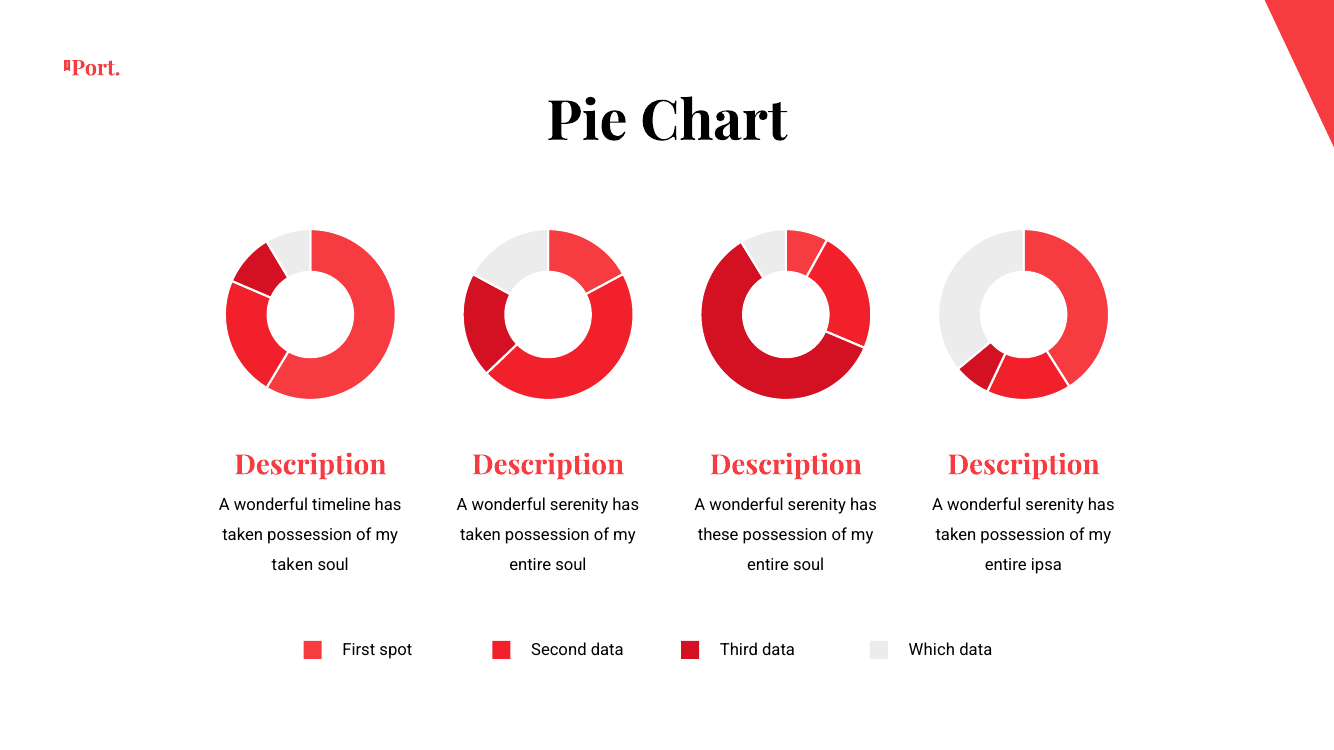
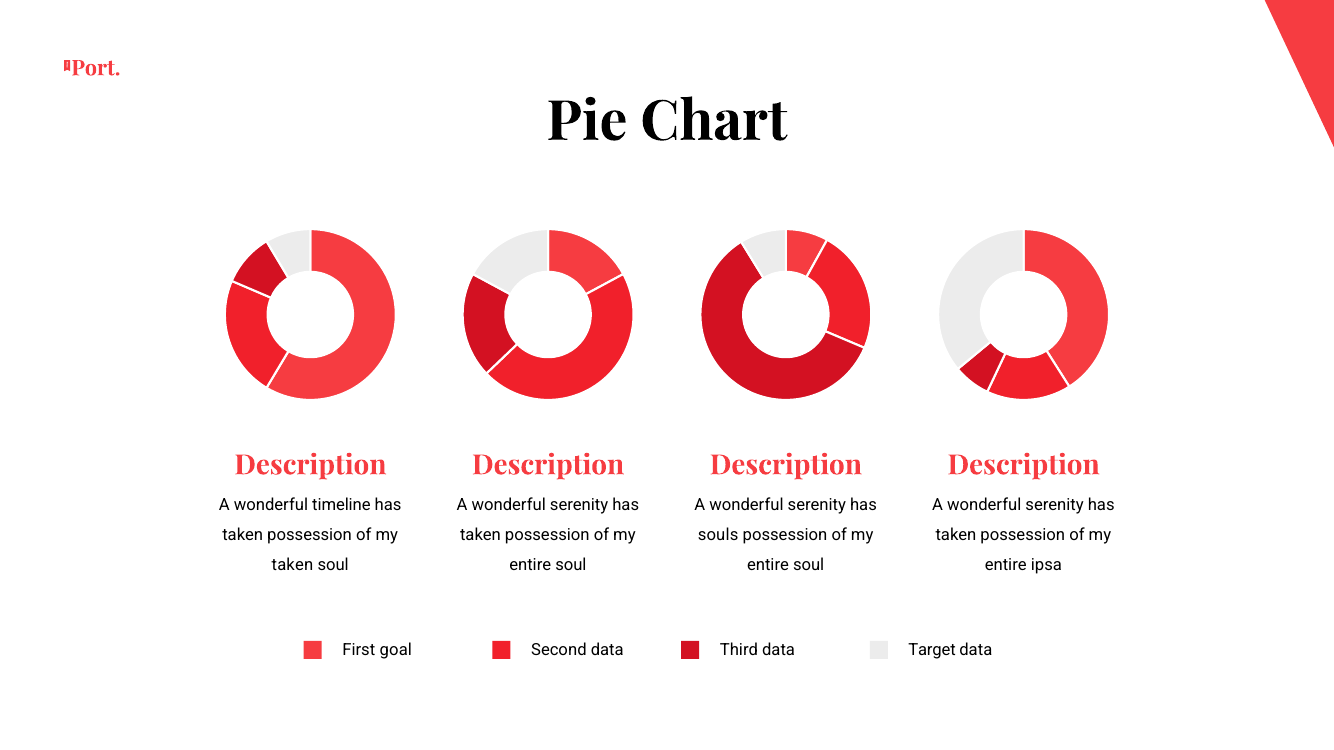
these: these -> souls
spot: spot -> goal
Which: Which -> Target
